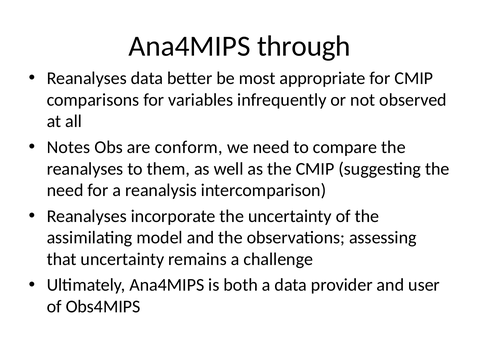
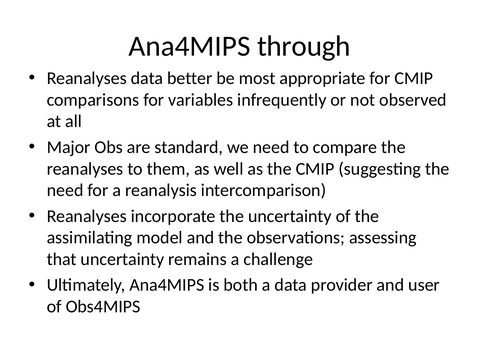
Notes: Notes -> Major
conform: conform -> standard
